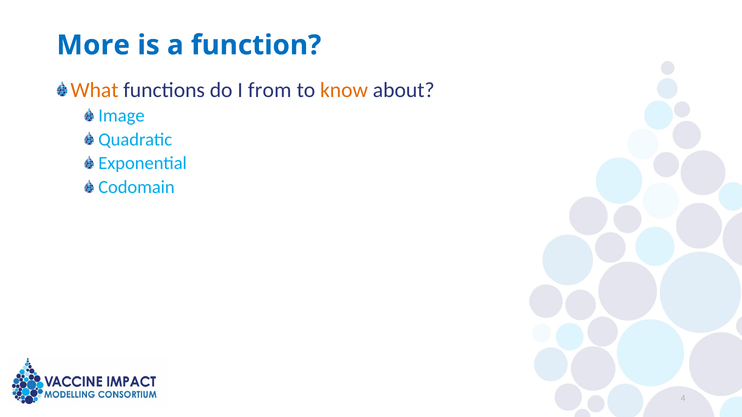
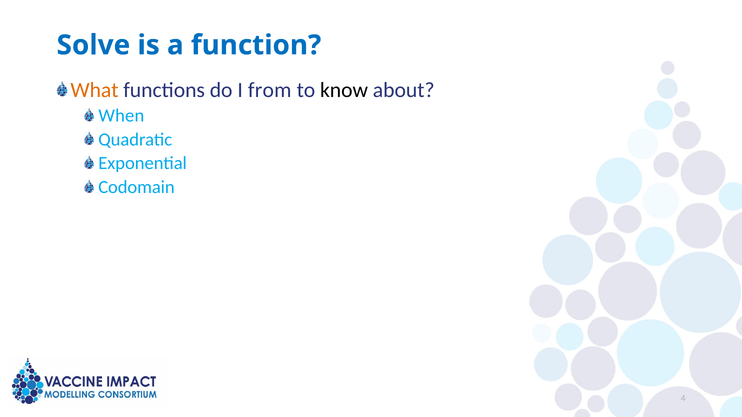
More: More -> Solve
know colour: orange -> black
Image: Image -> When
